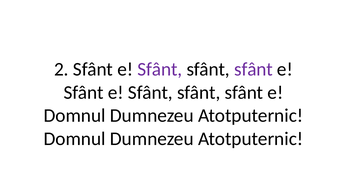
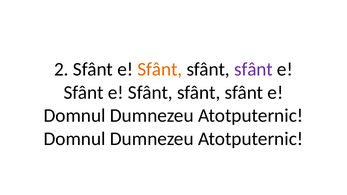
Sfânt at (160, 69) colour: purple -> orange
